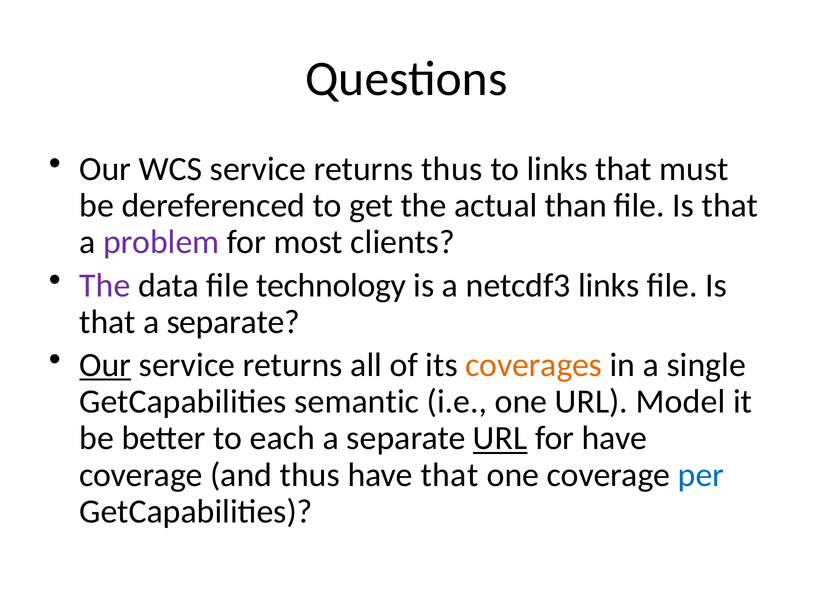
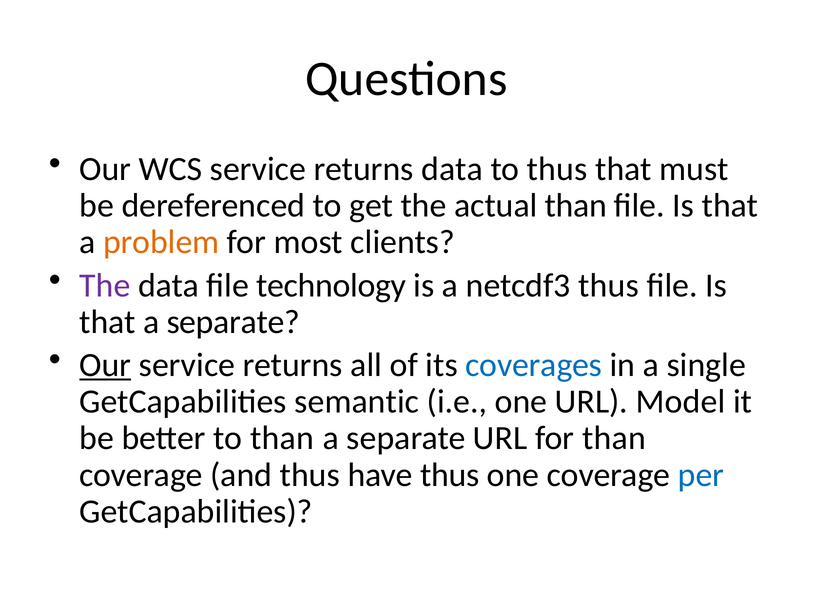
returns thus: thus -> data
to links: links -> thus
problem colour: purple -> orange
netcdf3 links: links -> thus
coverages colour: orange -> blue
to each: each -> than
URL at (500, 438) underline: present -> none
for have: have -> than
have that: that -> thus
